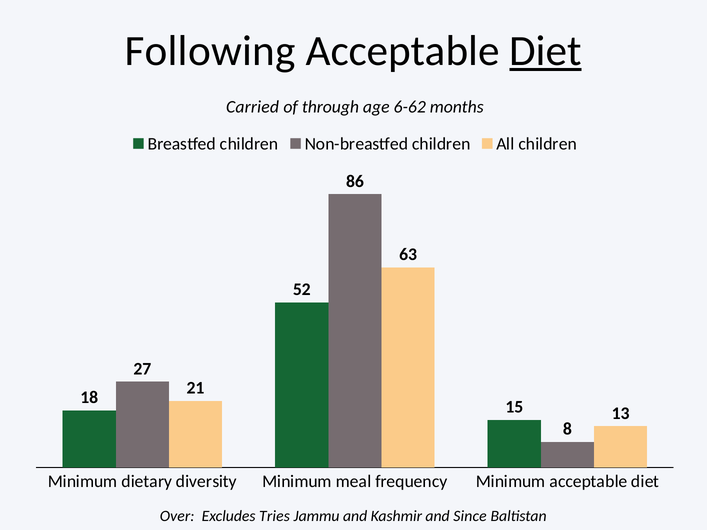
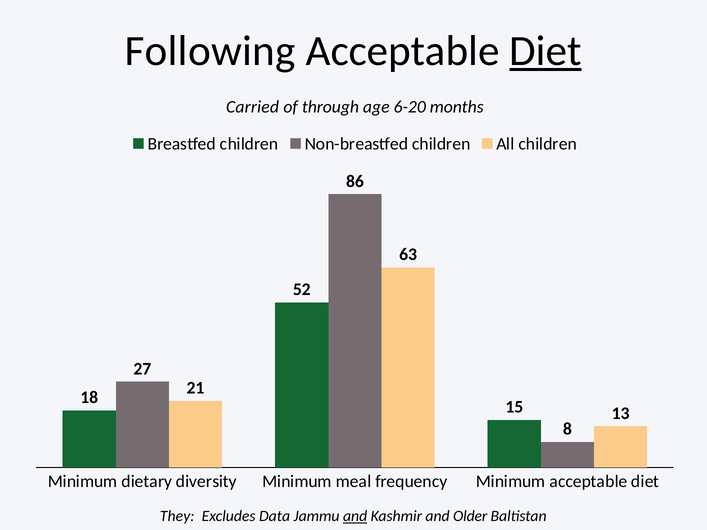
6-62: 6-62 -> 6-20
Over: Over -> They
Tries: Tries -> Data
and at (355, 516) underline: none -> present
Since: Since -> Older
